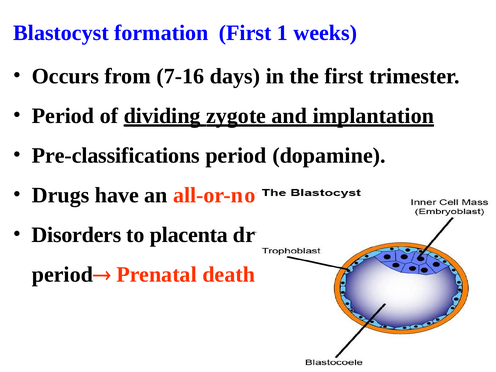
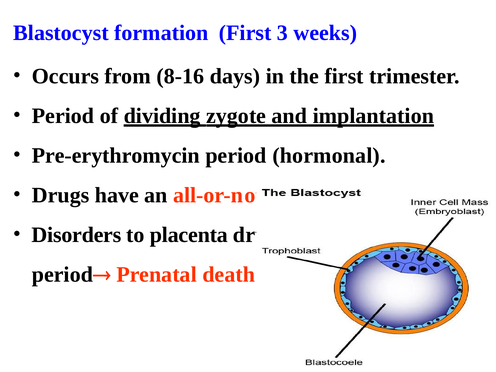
1: 1 -> 3
7-16: 7-16 -> 8-16
Pre-classifications: Pre-classifications -> Pre-erythromycin
dopamine: dopamine -> hormonal
